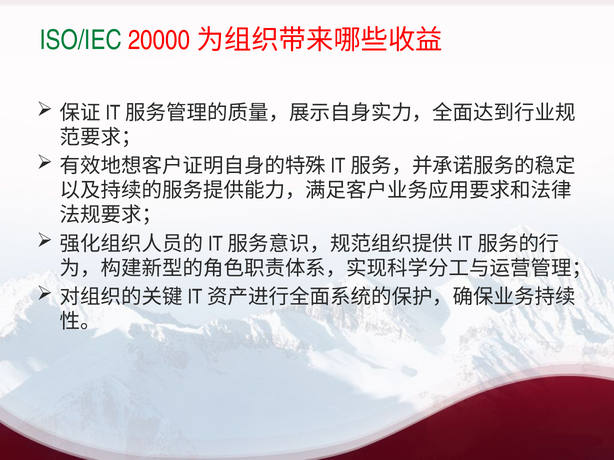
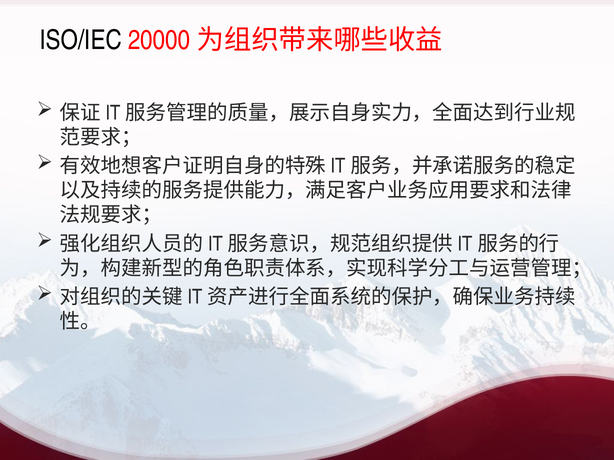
ISO/IEC colour: green -> black
